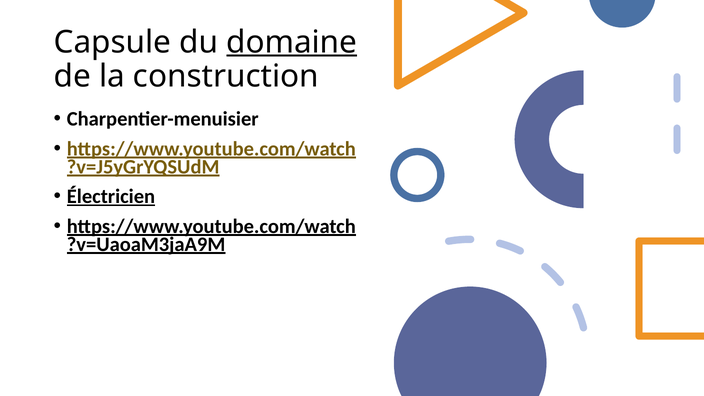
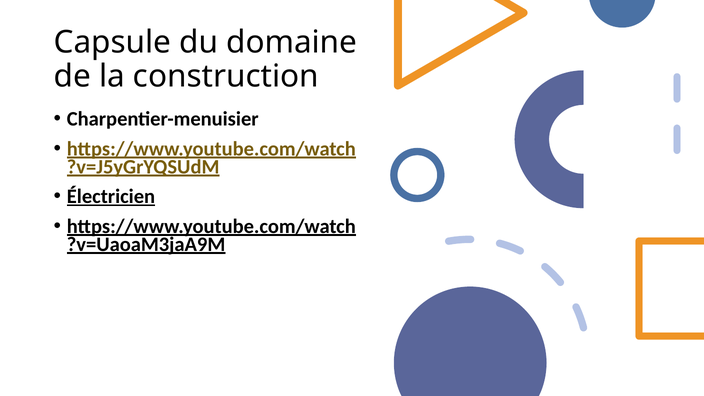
domaine underline: present -> none
